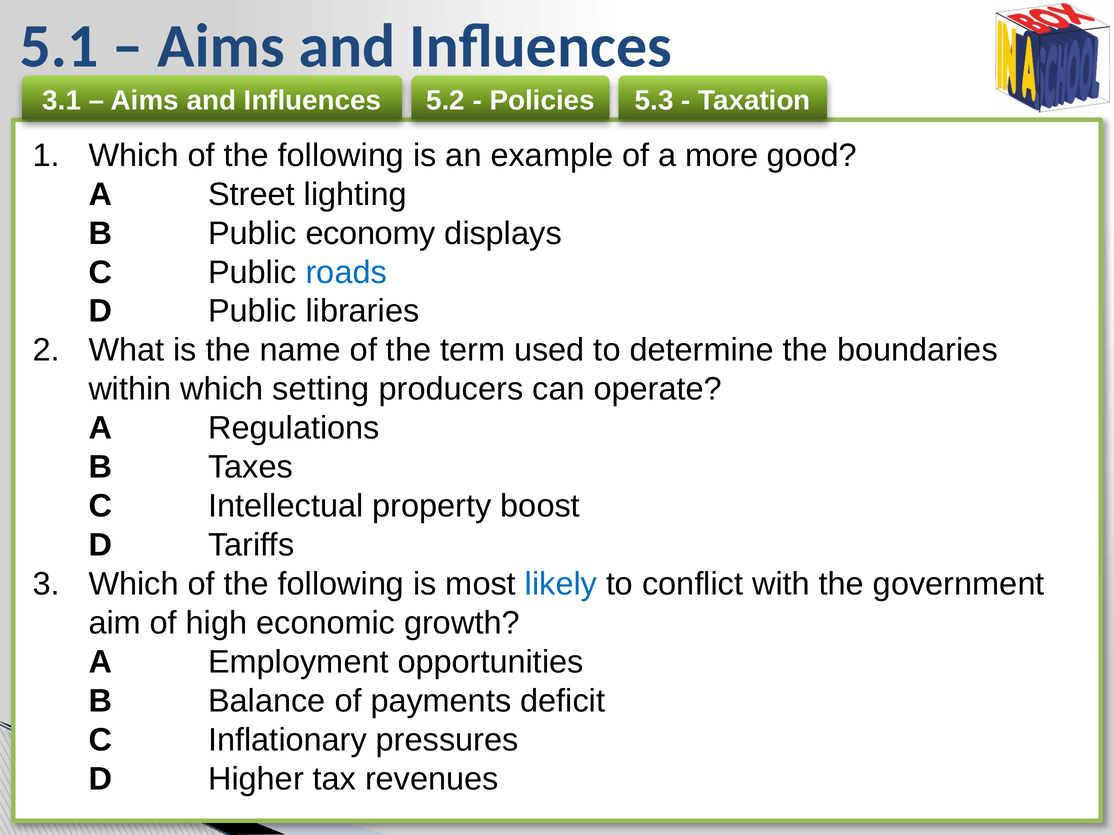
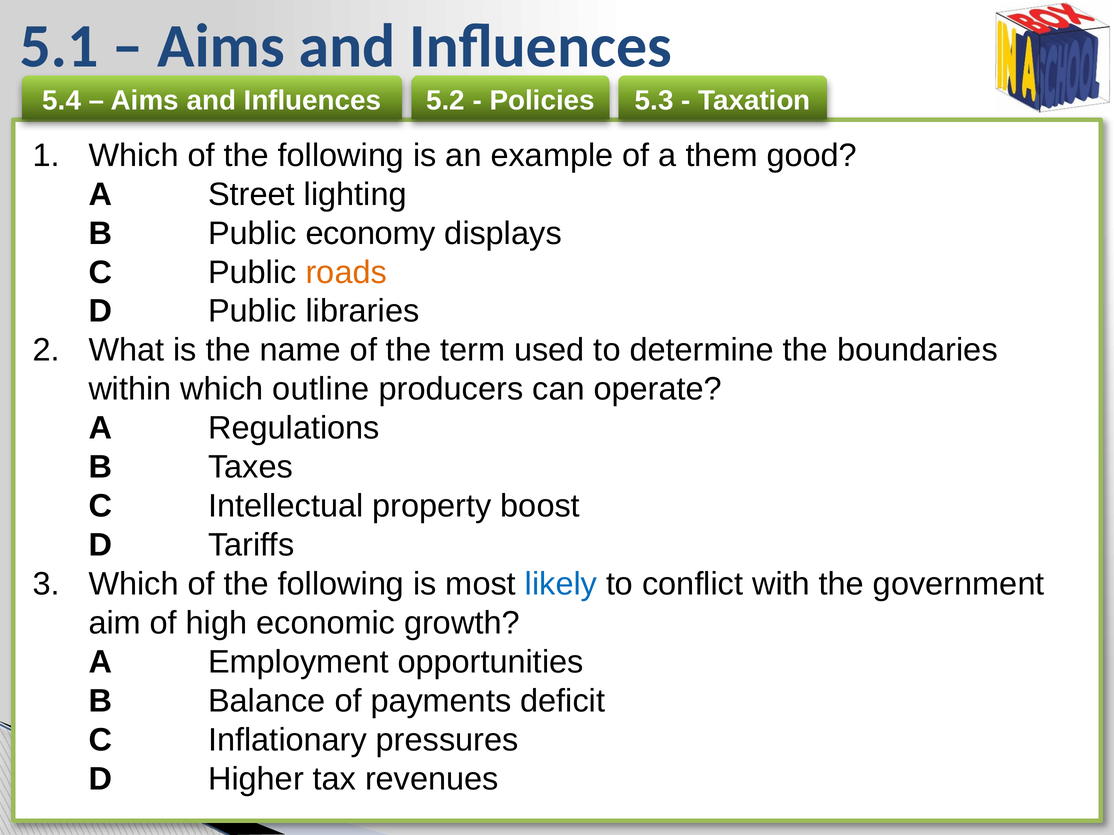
3.1: 3.1 -> 5.4
more: more -> them
roads colour: blue -> orange
setting: setting -> outline
